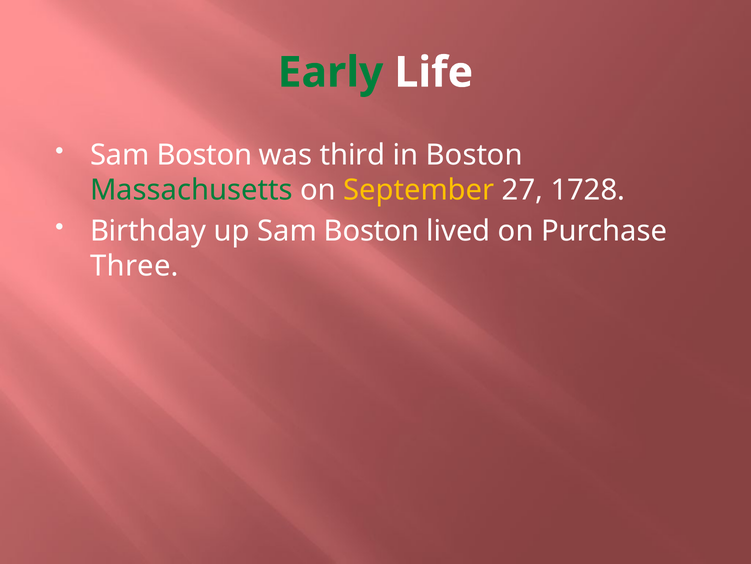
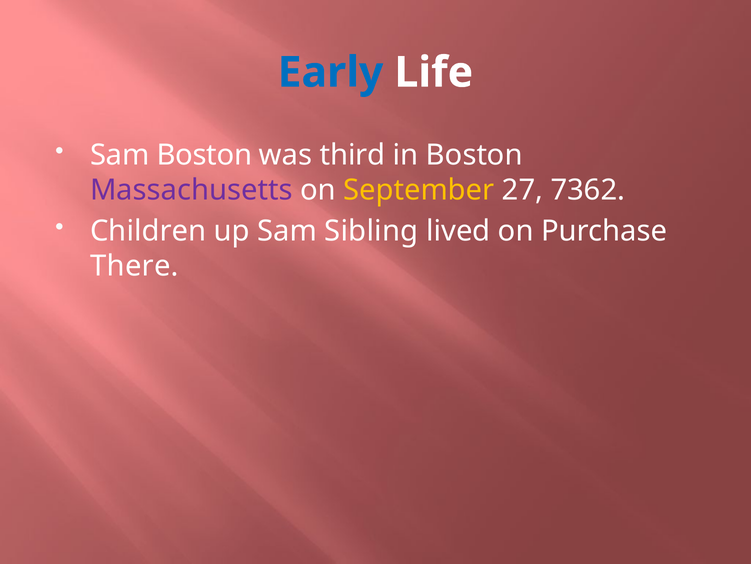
Early colour: green -> blue
Massachusetts colour: green -> purple
1728: 1728 -> 7362
Birthday: Birthday -> Children
up Sam Boston: Boston -> Sibling
Three: Three -> There
